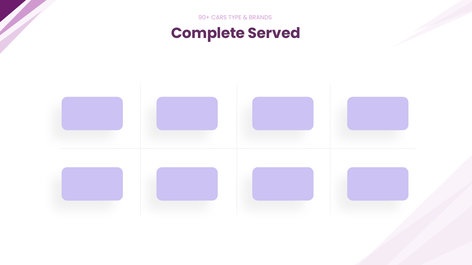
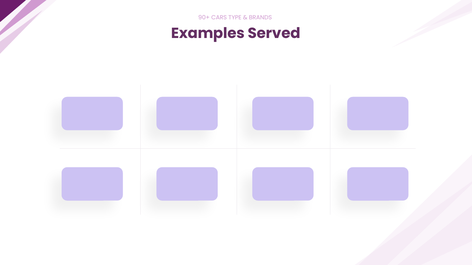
Complete: Complete -> Examples
